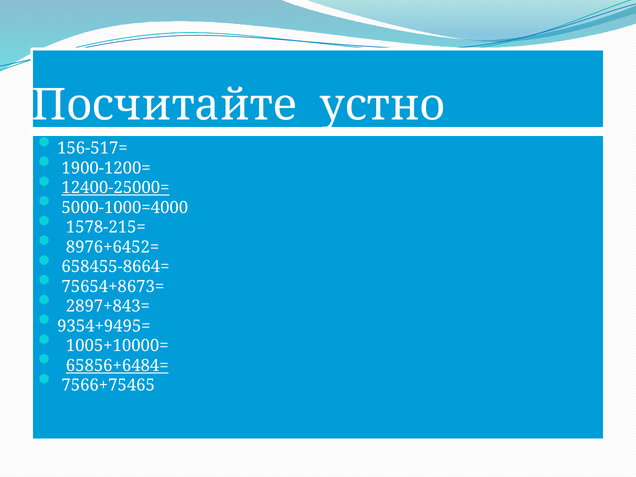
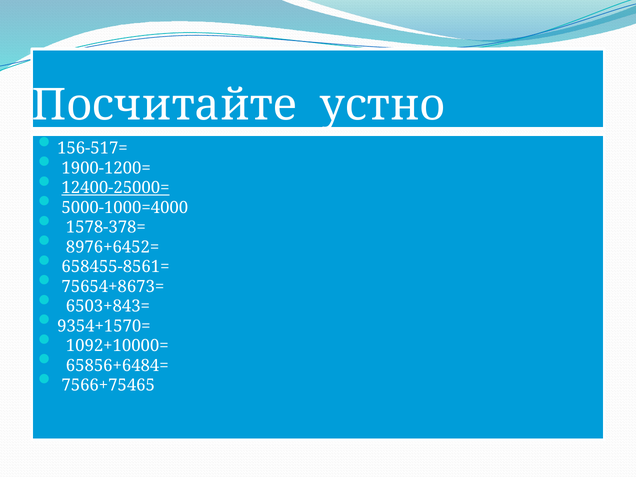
1578-215=: 1578-215= -> 1578-378=
658455-8664=: 658455-8664= -> 658455-8561=
2897+843=: 2897+843= -> 6503+843=
9354+9495=: 9354+9495= -> 9354+1570=
1005+10000=: 1005+10000= -> 1092+10000=
65856+6484= underline: present -> none
